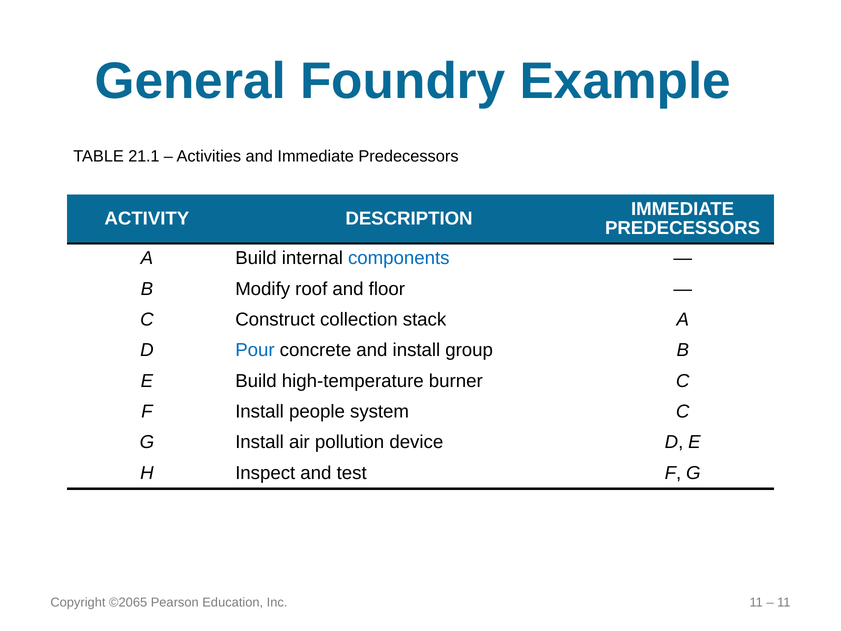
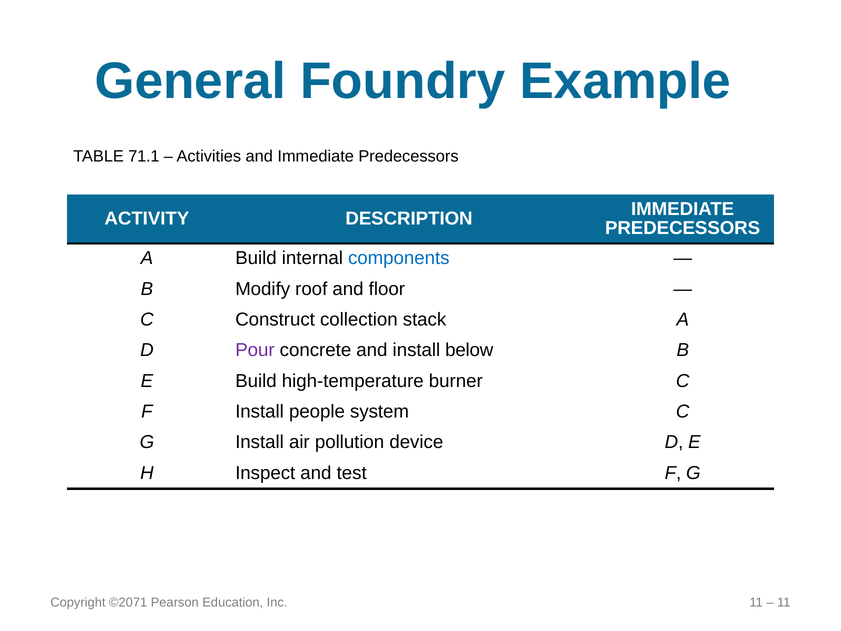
21.1: 21.1 -> 71.1
Pour colour: blue -> purple
group: group -> below
©2065: ©2065 -> ©2071
